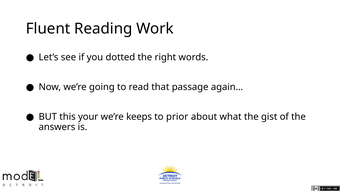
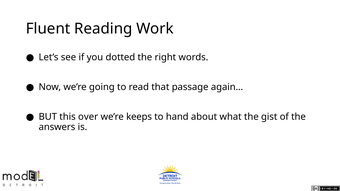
your: your -> over
prior: prior -> hand
